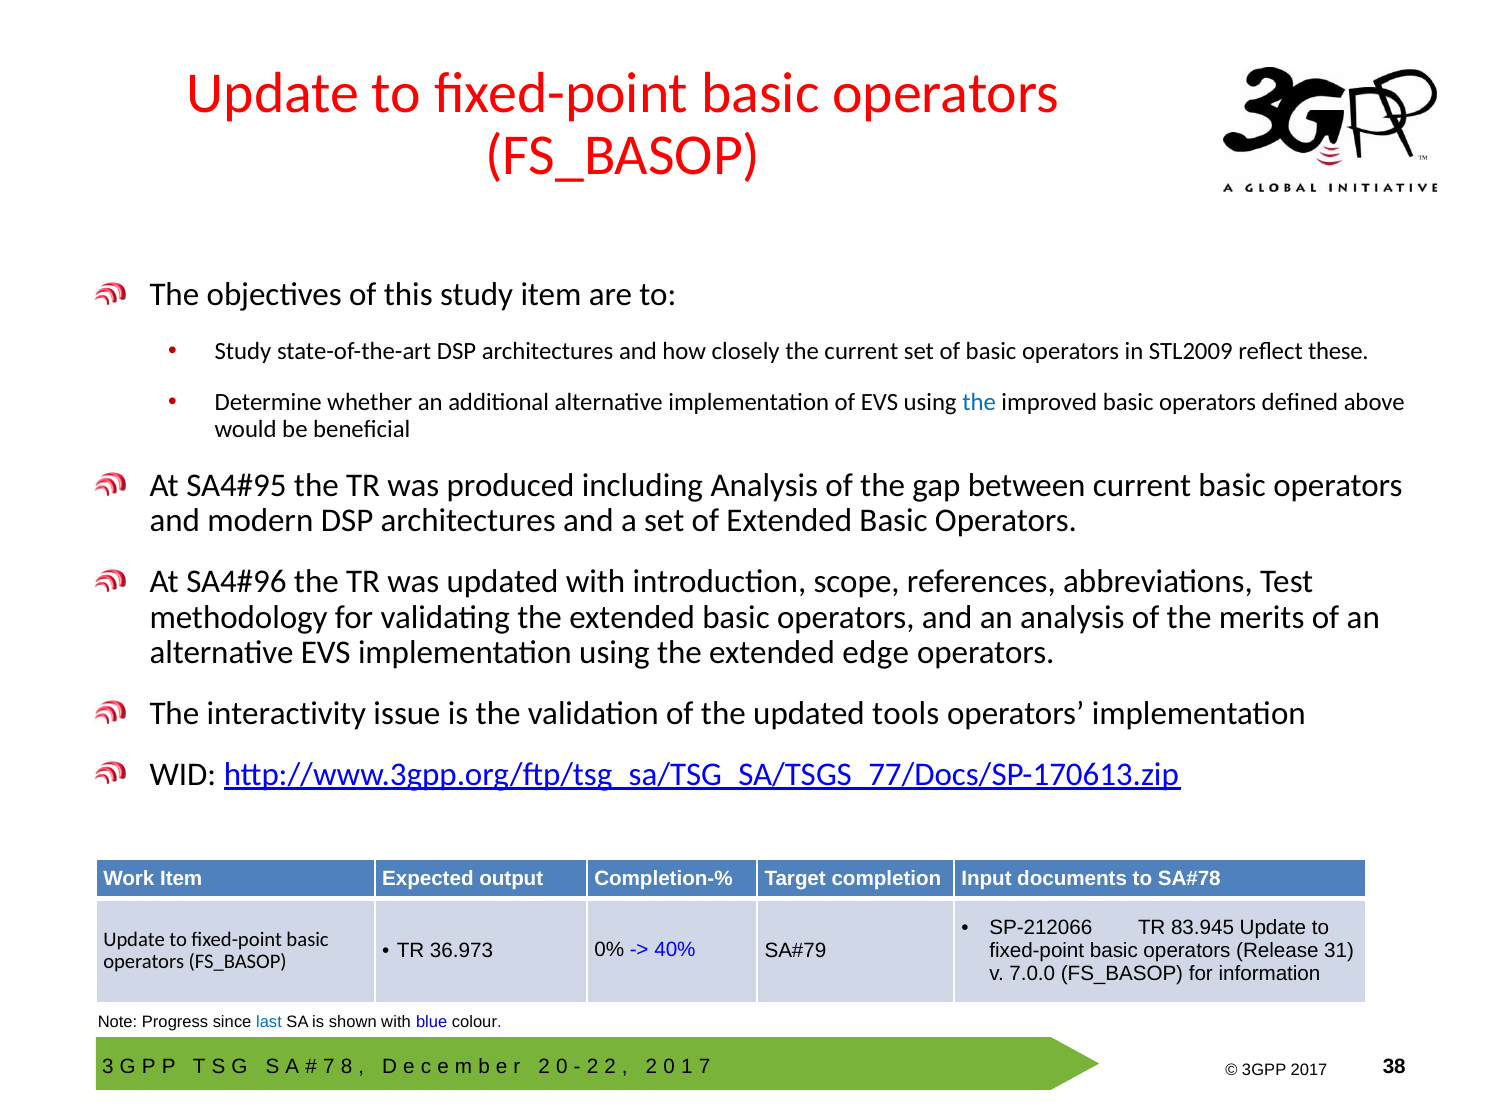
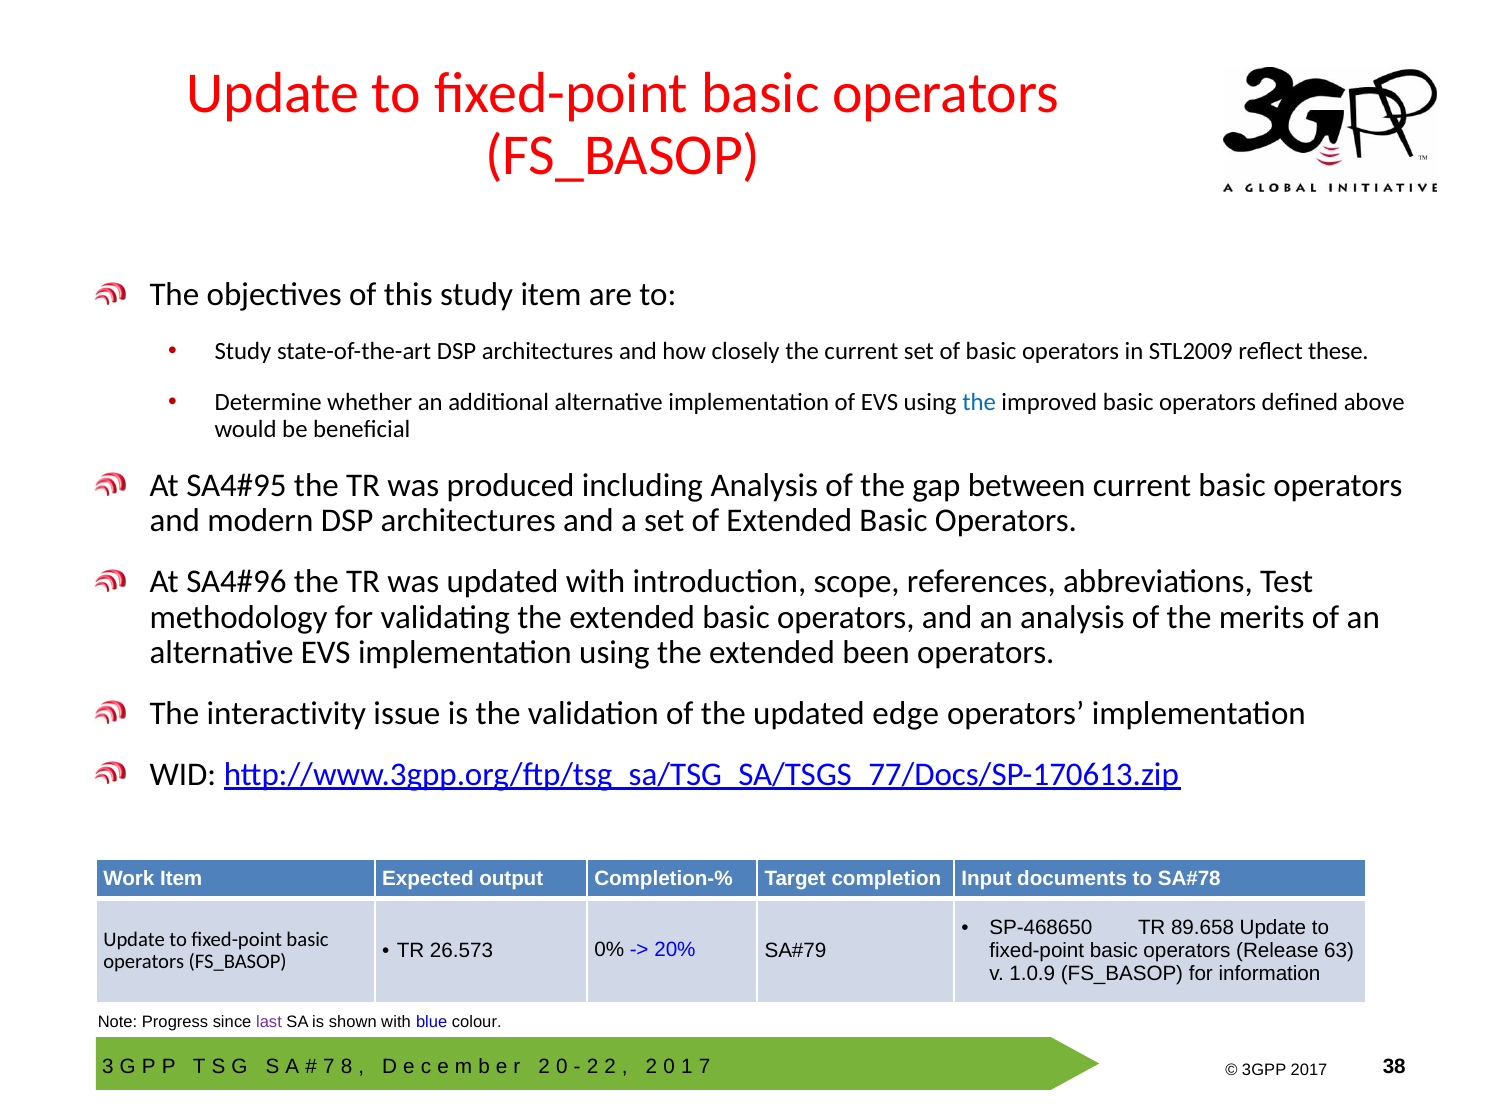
edge: edge -> been
tools: tools -> edge
SP-212066: SP-212066 -> SP-468650
83.945: 83.945 -> 89.658
36.973: 36.973 -> 26.573
40%: 40% -> 20%
31: 31 -> 63
7.0.0: 7.0.0 -> 1.0.9
last colour: blue -> purple
